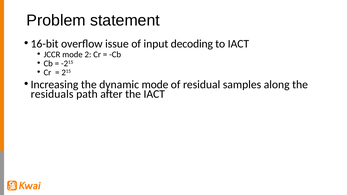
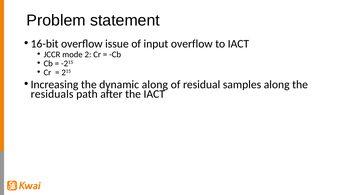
input decoding: decoding -> overflow
dynamic mode: mode -> along
